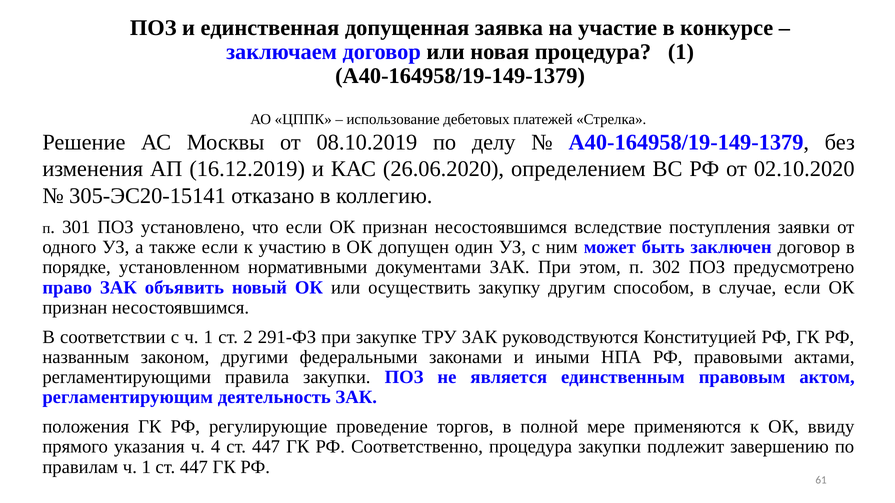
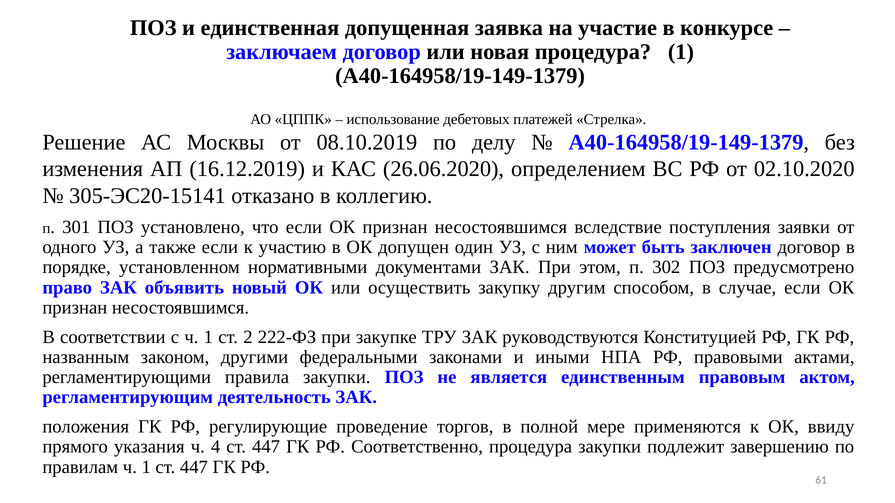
291-ФЗ: 291-ФЗ -> 222-ФЗ
